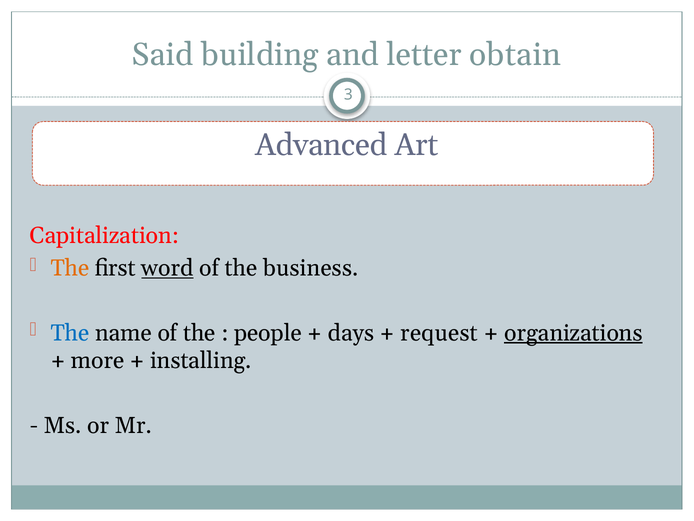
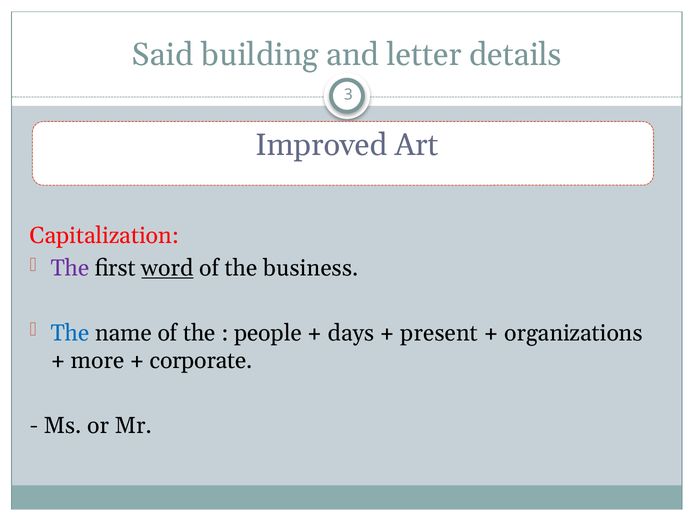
obtain: obtain -> details
Advanced: Advanced -> Improved
The at (70, 268) colour: orange -> purple
request: request -> present
organizations underline: present -> none
installing: installing -> corporate
